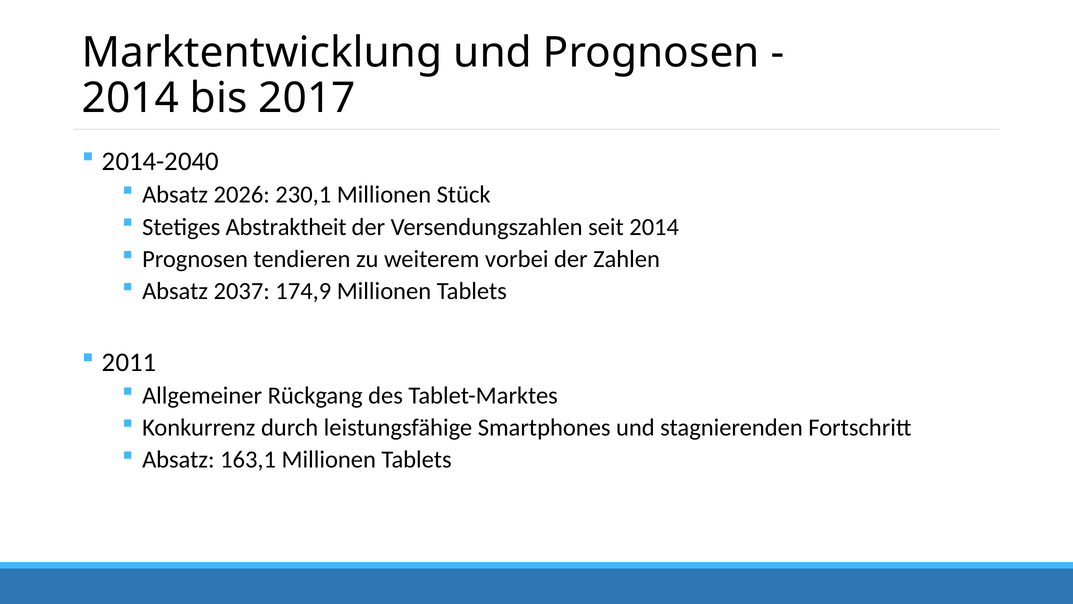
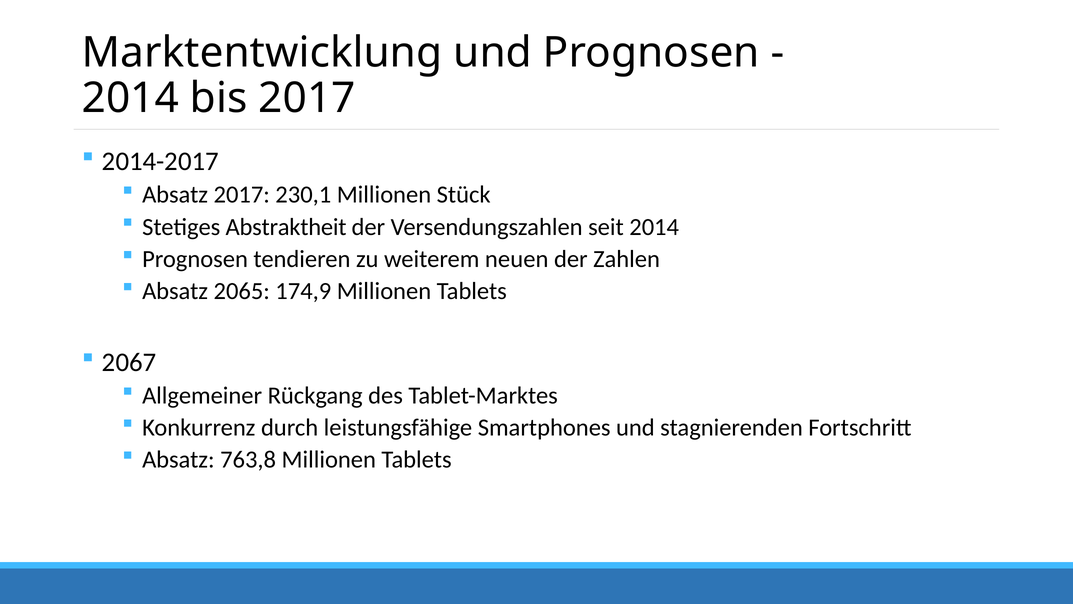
2014-2040: 2014-2040 -> 2014-2017
Absatz 2026: 2026 -> 2017
vorbei: vorbei -> neuen
2037: 2037 -> 2065
2011: 2011 -> 2067
163,1: 163,1 -> 763,8
